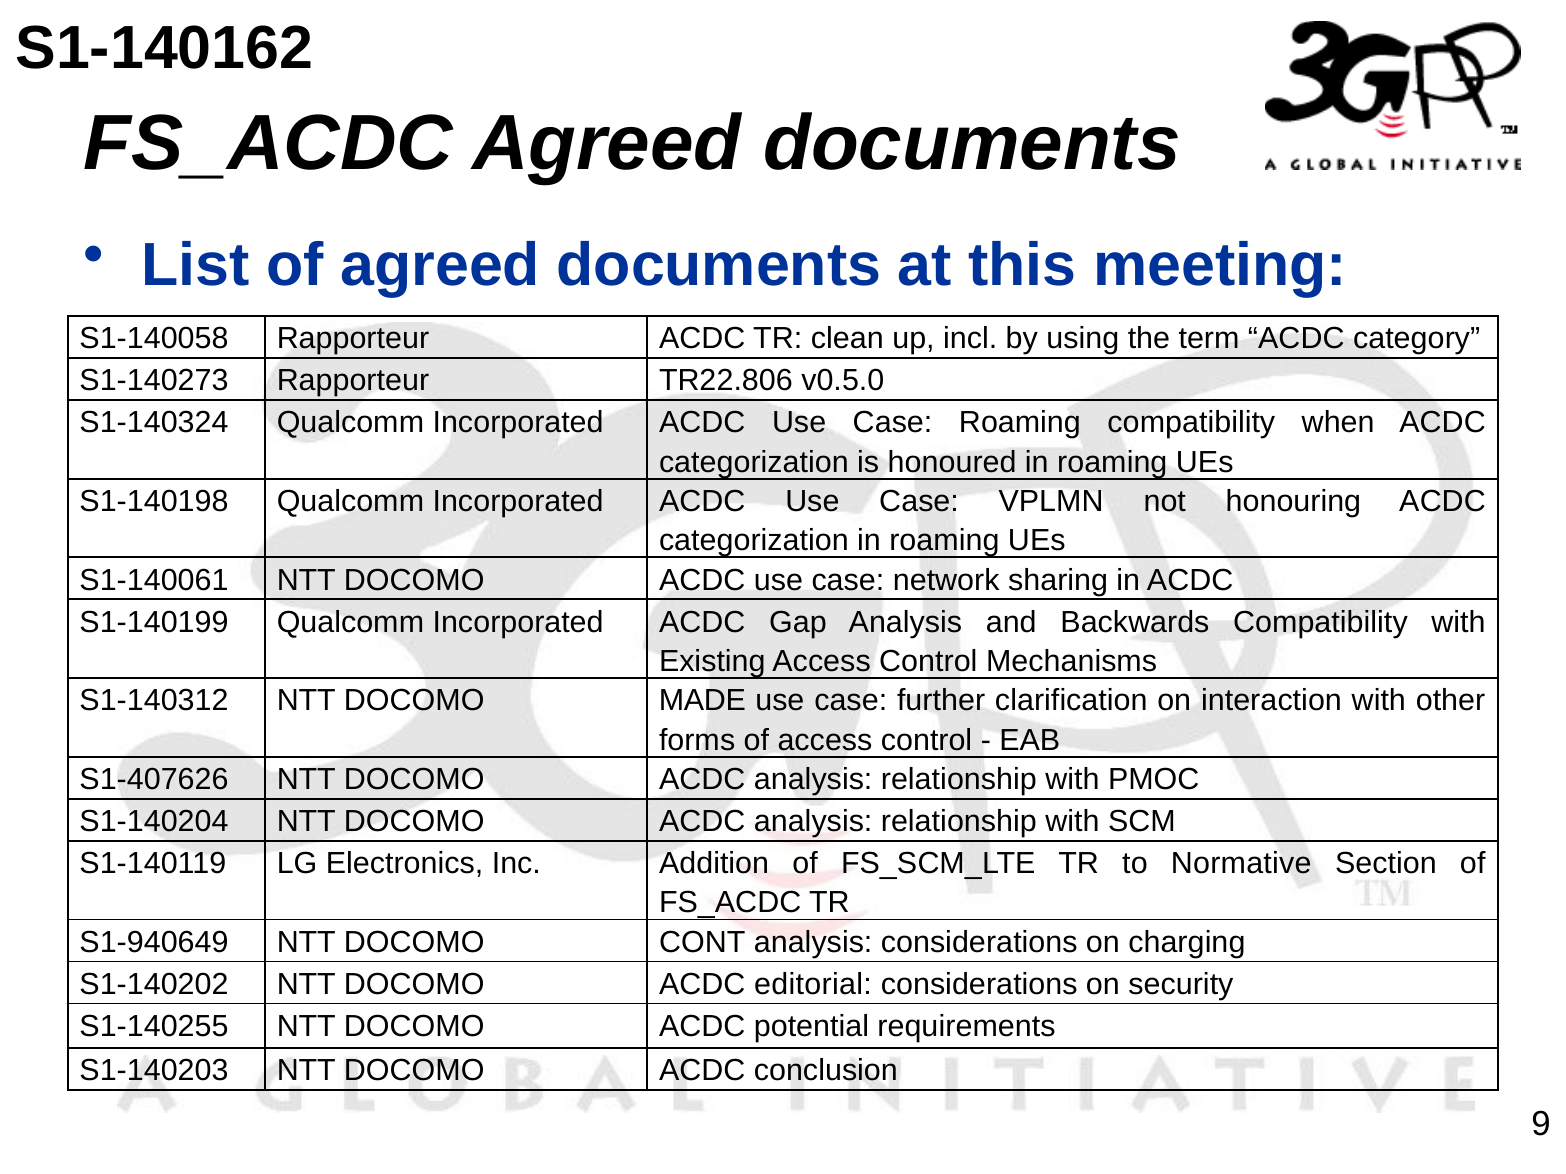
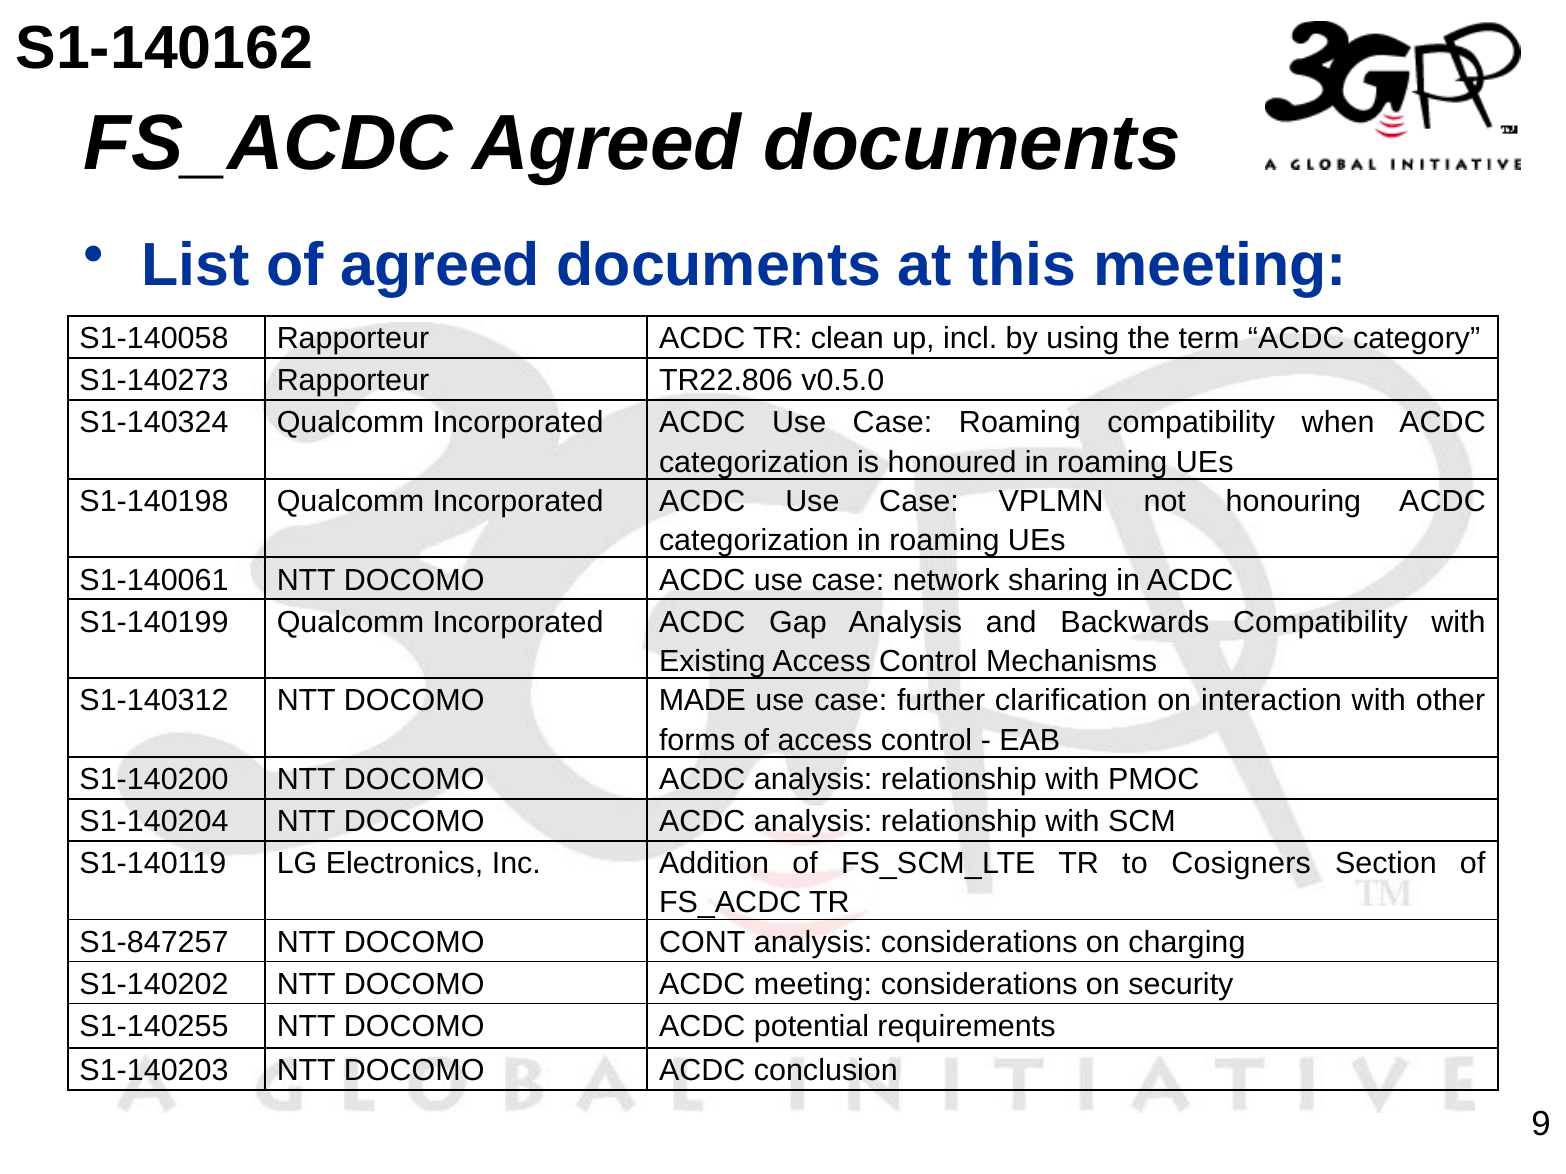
S1-407626: S1-407626 -> S1-140200
Normative: Normative -> Cosigners
S1-940649: S1-940649 -> S1-847257
ACDC editorial: editorial -> meeting
